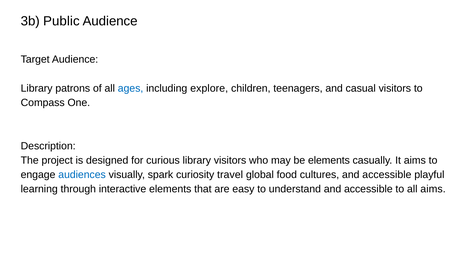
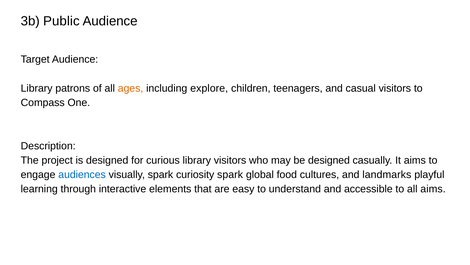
ages colour: blue -> orange
be elements: elements -> designed
curiosity travel: travel -> spark
cultures and accessible: accessible -> landmarks
